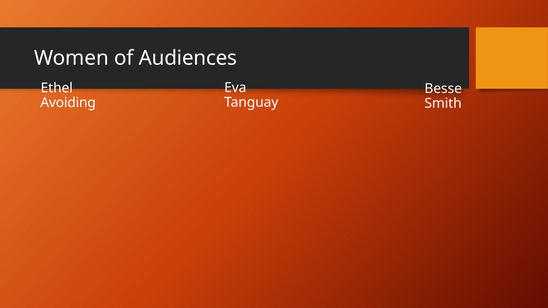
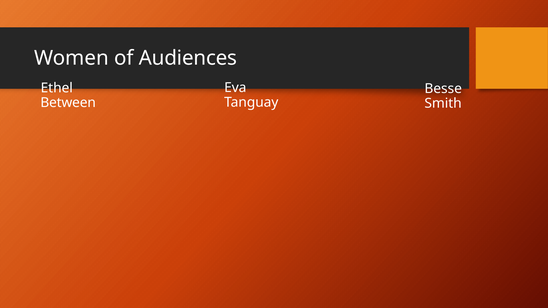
Avoiding: Avoiding -> Between
